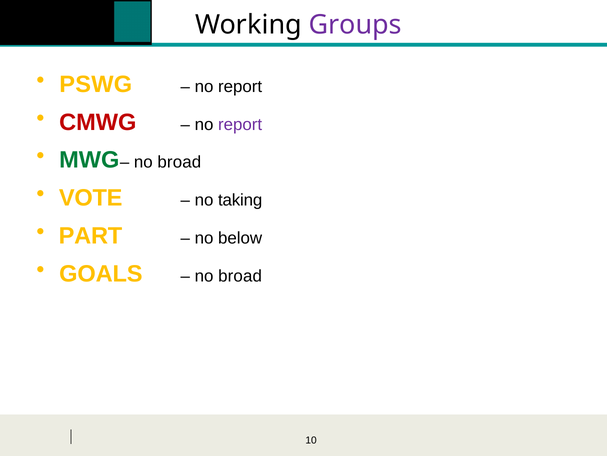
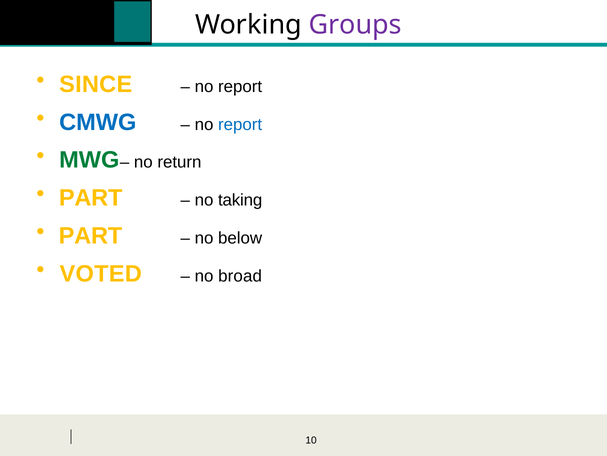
PSWG: PSWG -> SINCE
CMWG colour: red -> blue
report at (240, 124) colour: purple -> blue
broad at (179, 162): broad -> return
VOTE at (91, 198): VOTE -> PART
GOALS: GOALS -> VOTED
